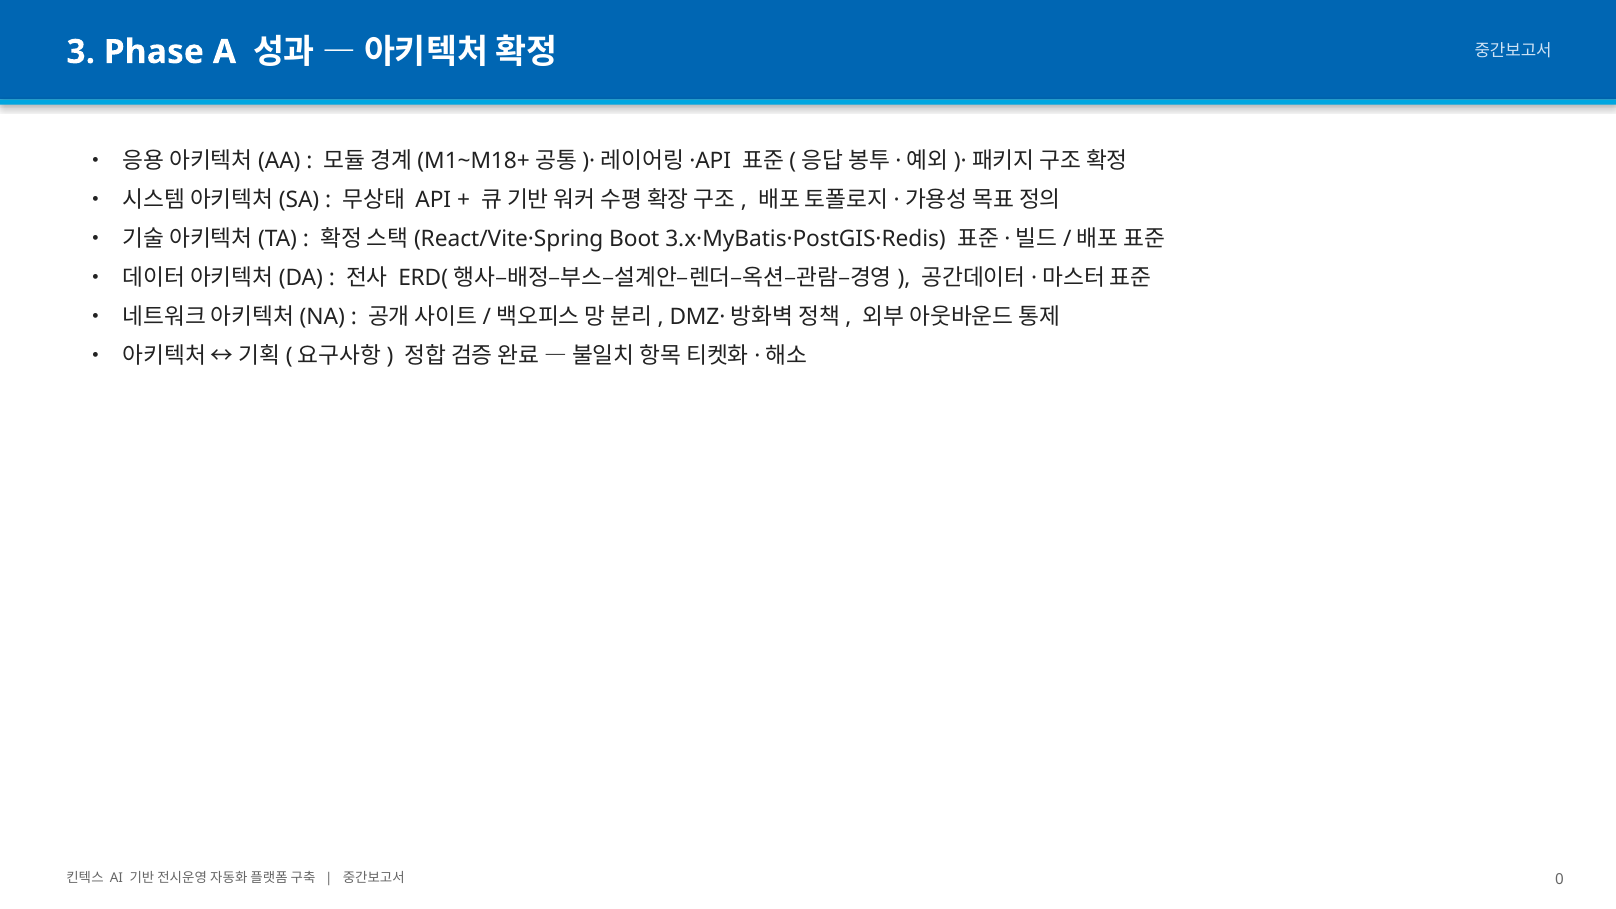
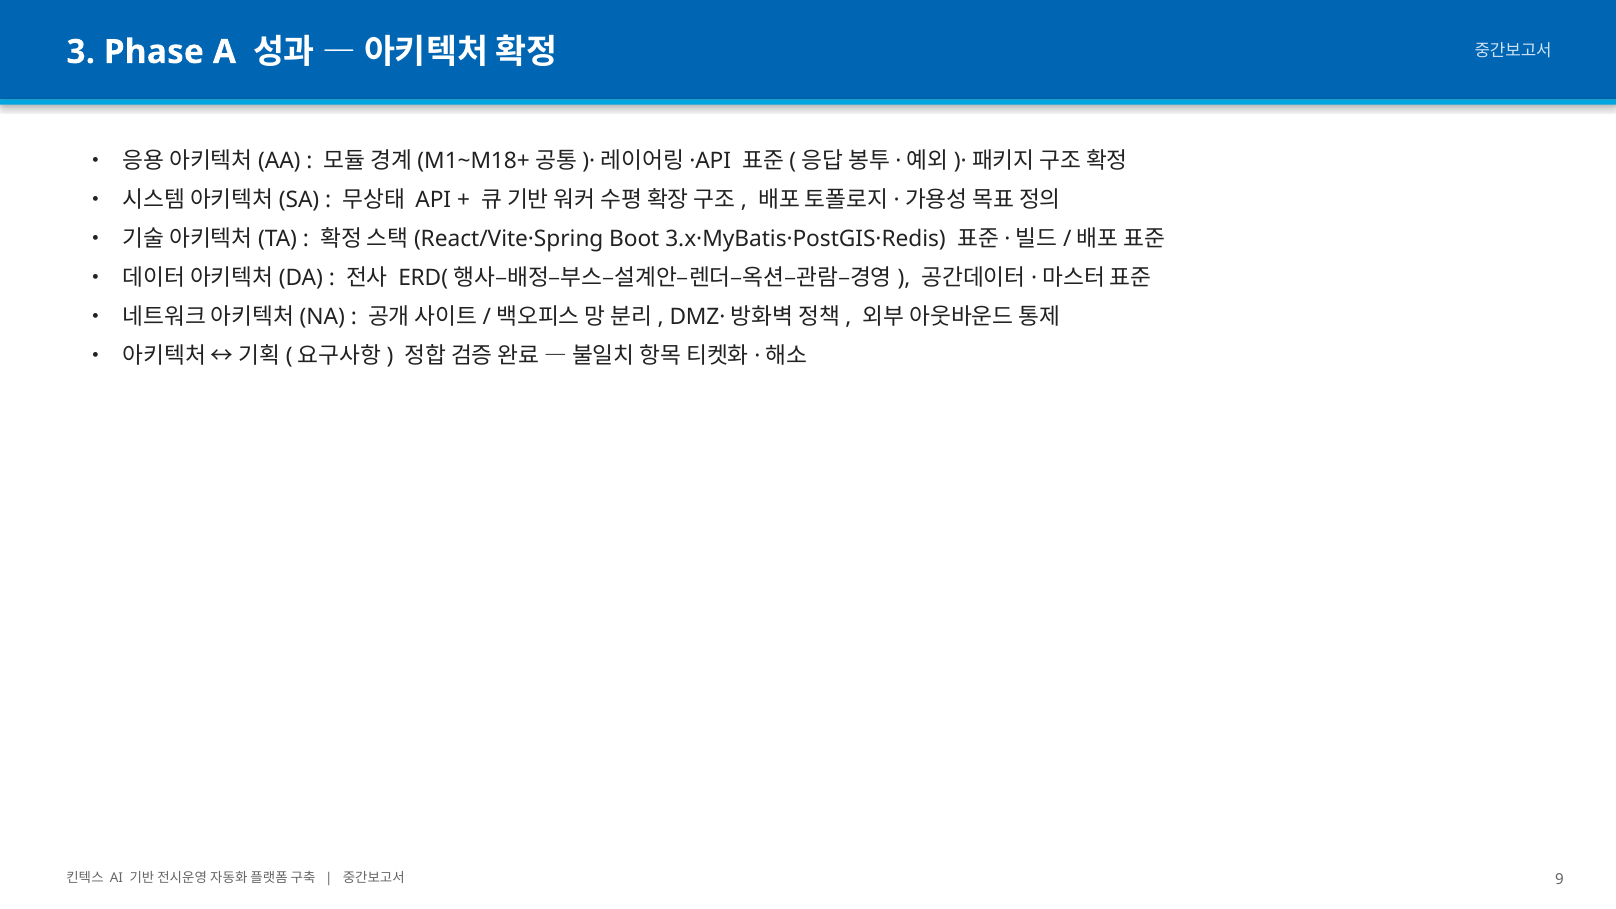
0: 0 -> 9
